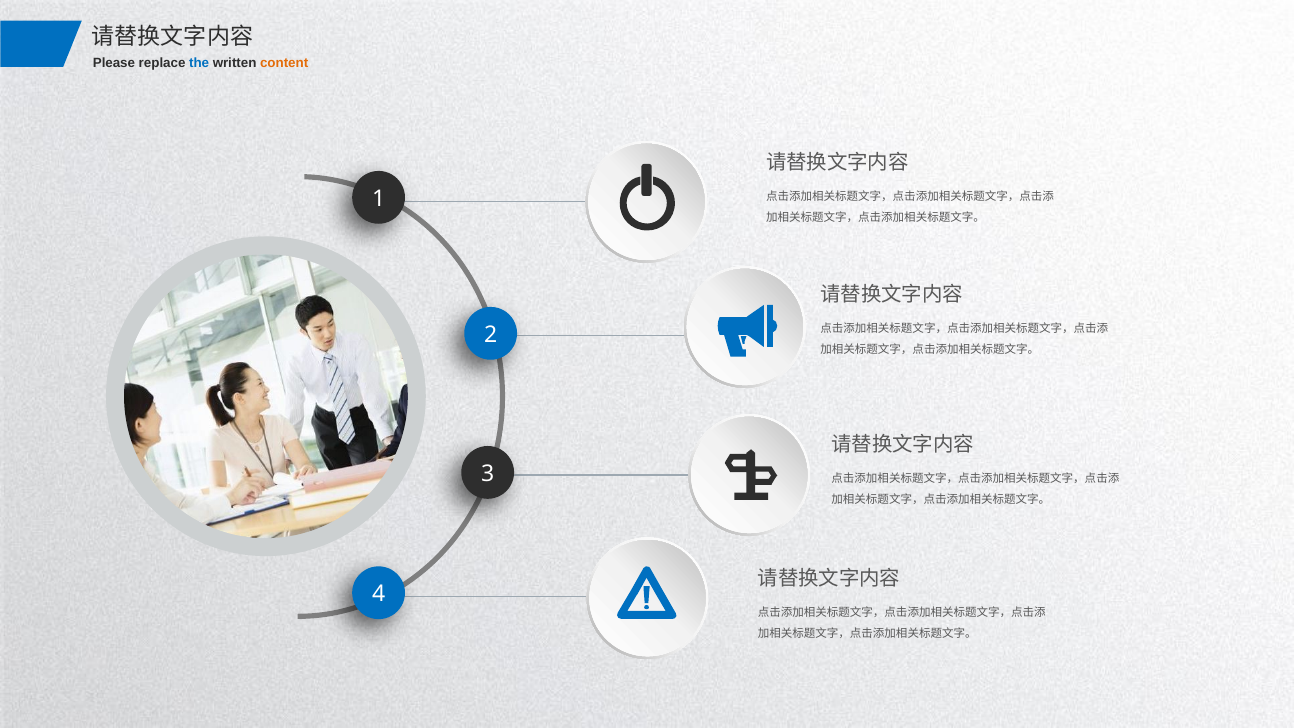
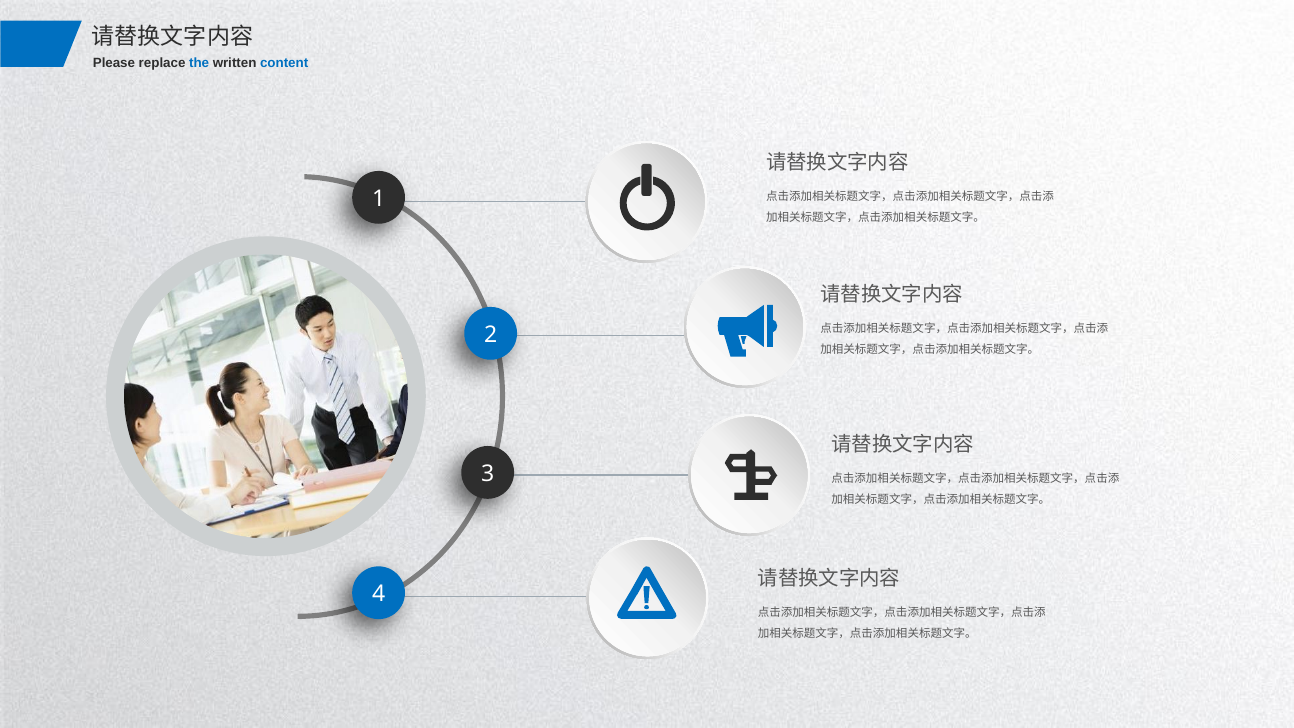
content colour: orange -> blue
